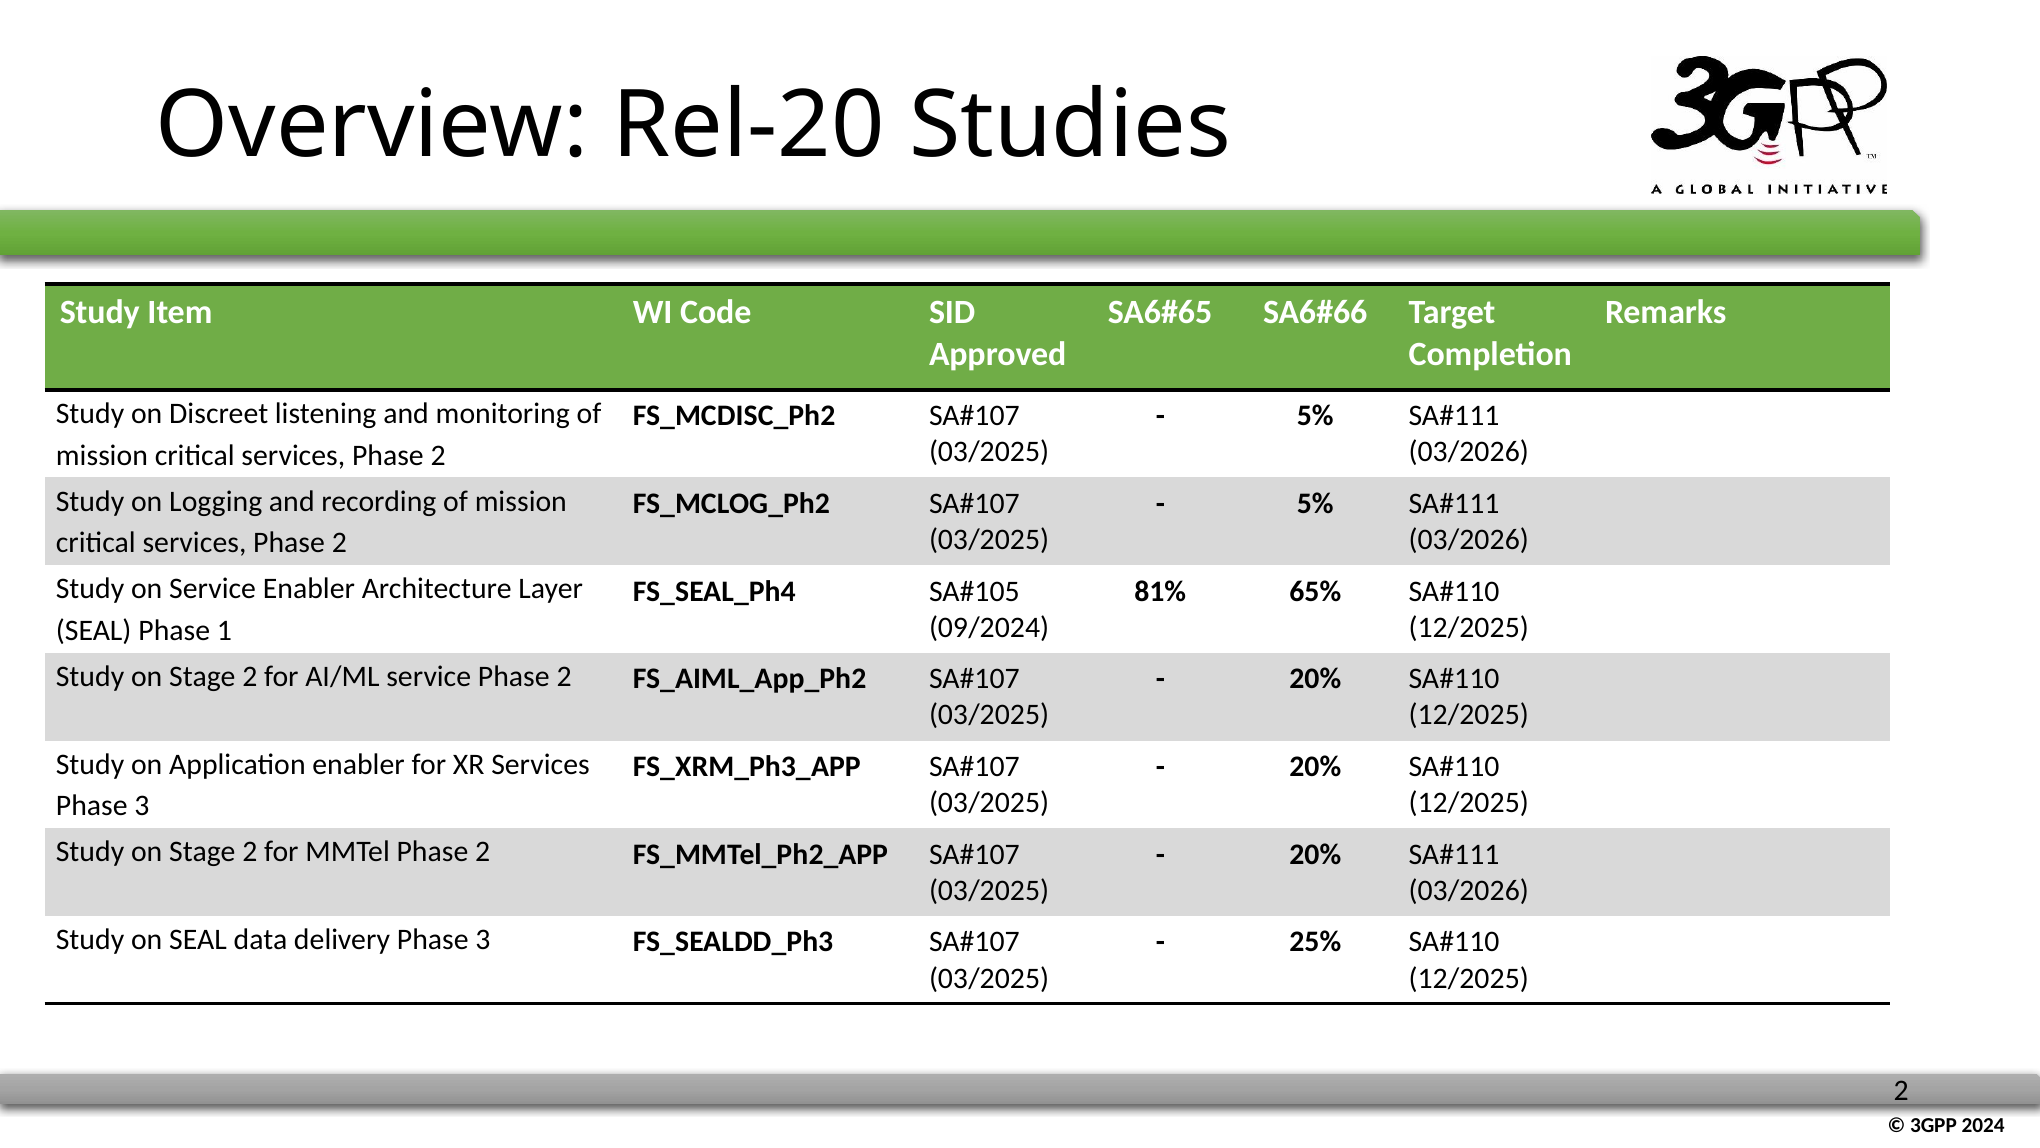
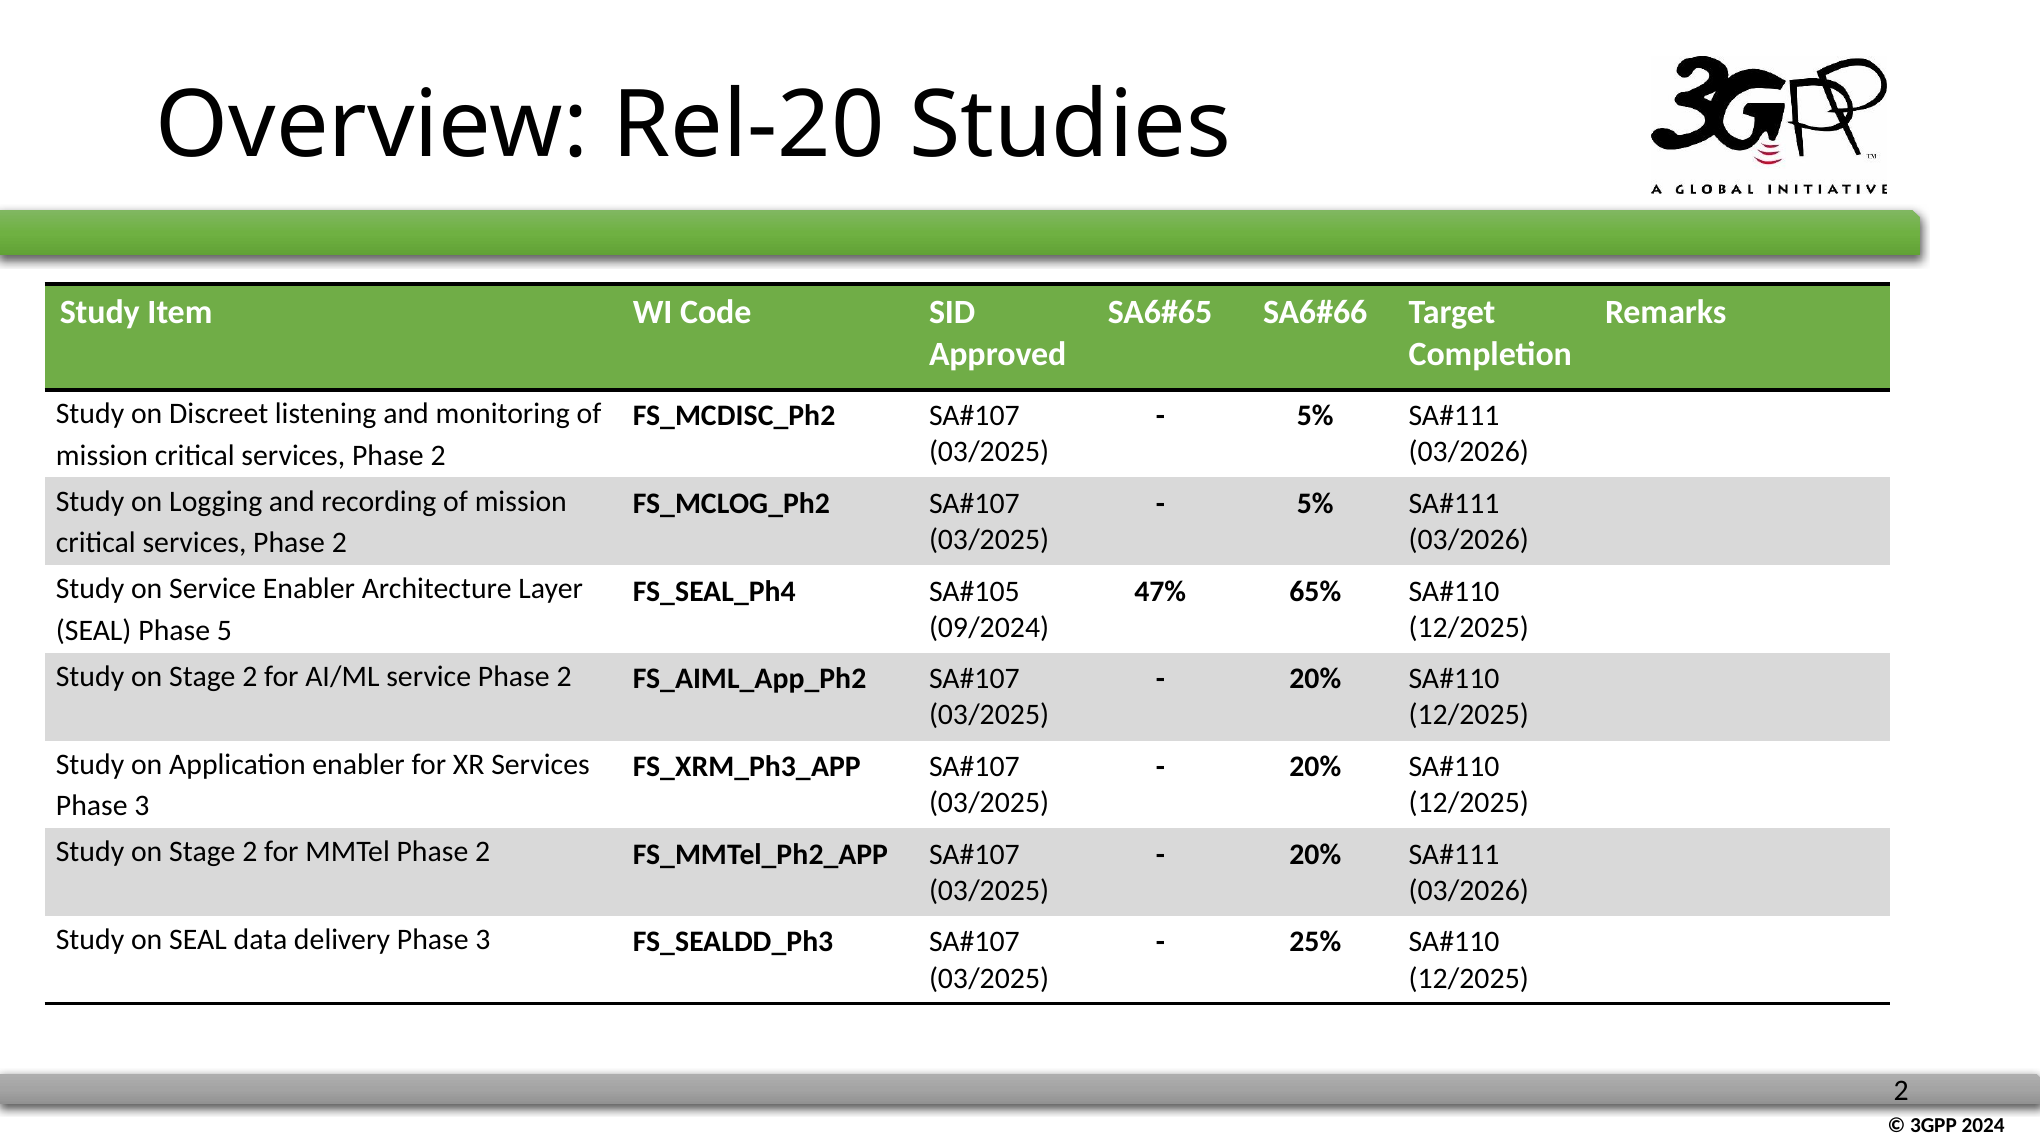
81%: 81% -> 47%
1: 1 -> 5
